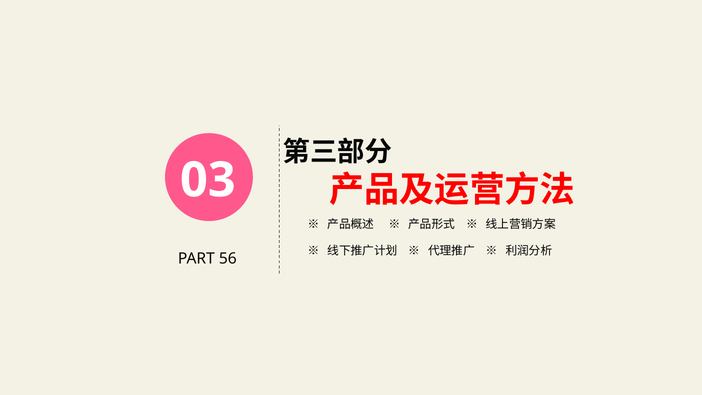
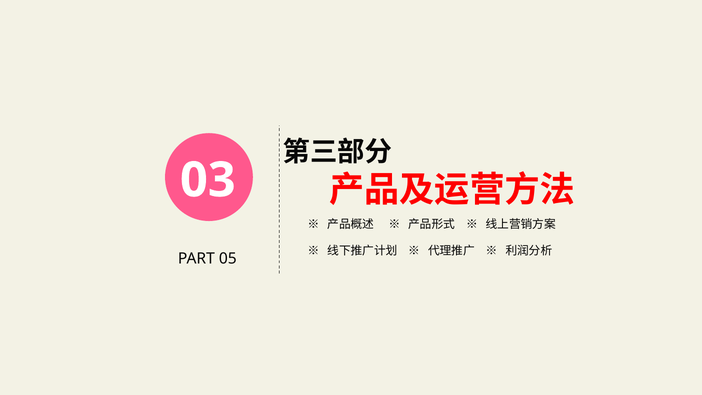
56: 56 -> 05
